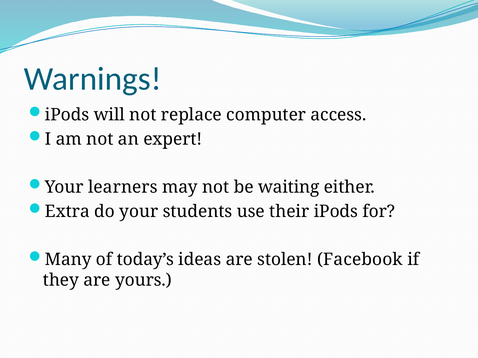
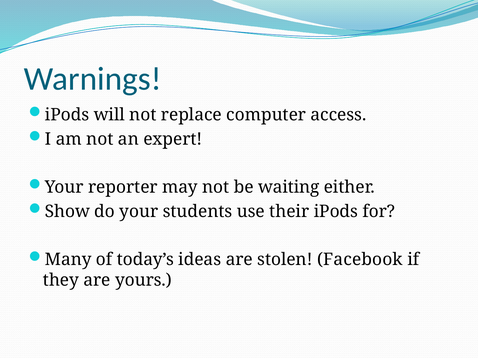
learners: learners -> reporter
Extra: Extra -> Show
